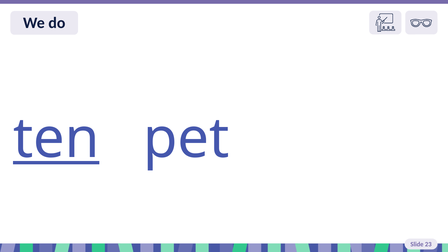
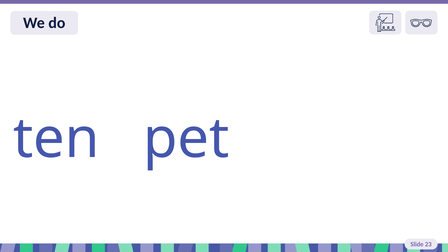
ten underline: present -> none
